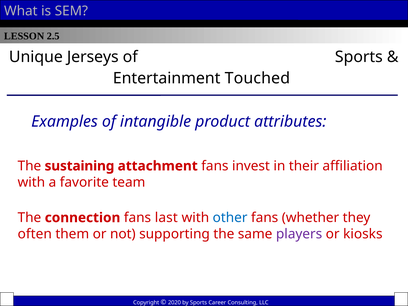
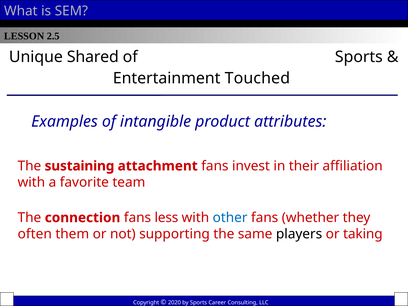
Jerseys: Jerseys -> Shared
last: last -> less
players colour: purple -> black
kiosks: kiosks -> taking
